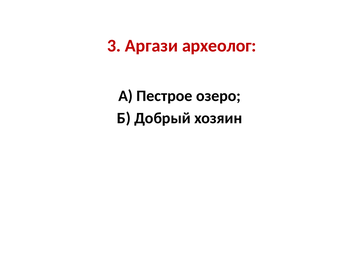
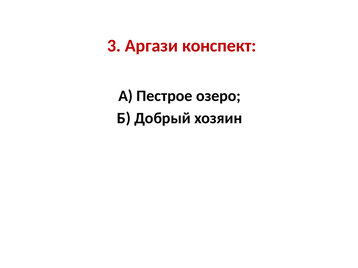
археолог: археолог -> конспект
